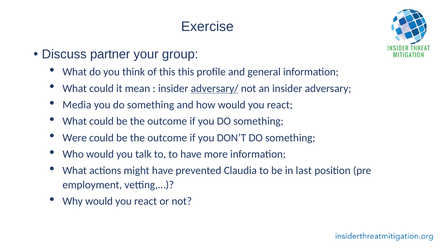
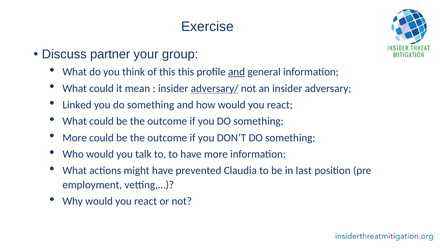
and at (237, 72) underline: none -> present
Media: Media -> Linked
Were at (75, 137): Were -> More
